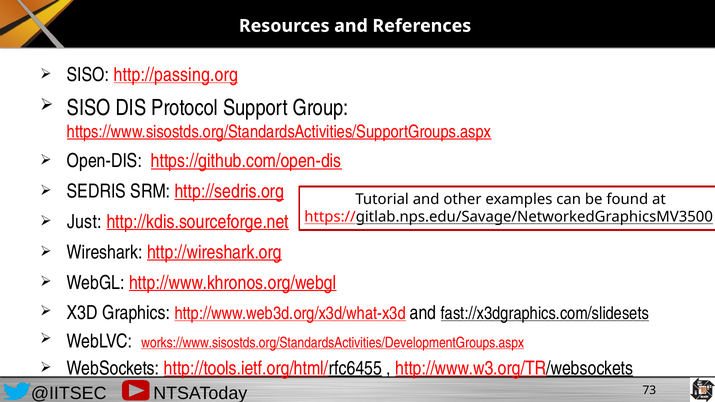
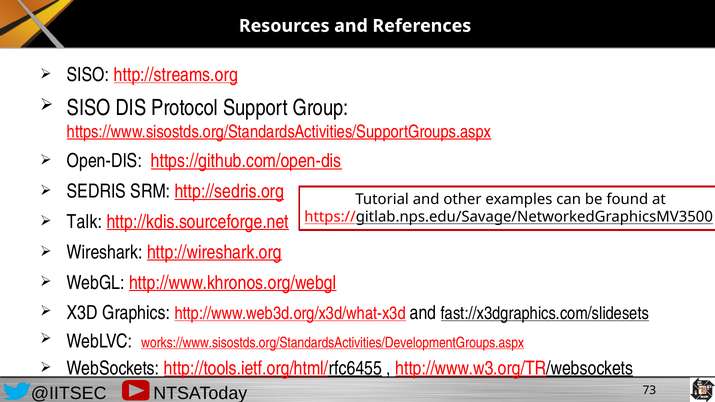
http://passing.org: http://passing.org -> http://streams.org
Just: Just -> Talk
